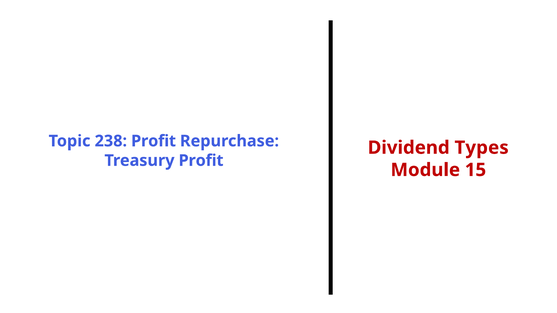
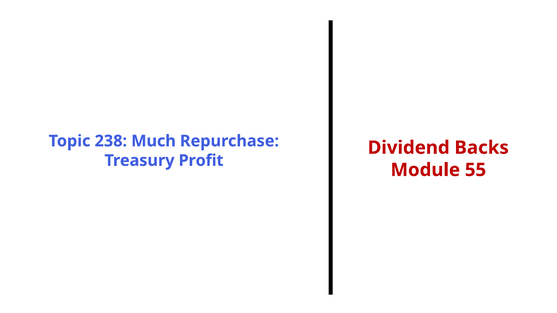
238 Profit: Profit -> Much
Types: Types -> Backs
15: 15 -> 55
